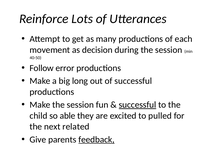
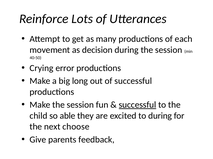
Follow: Follow -> Crying
to pulled: pulled -> during
related: related -> choose
feedback underline: present -> none
